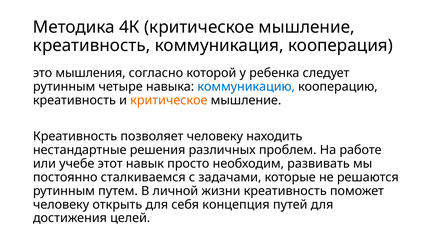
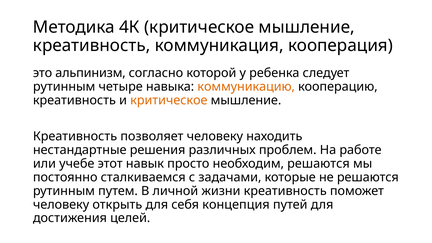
мышления: мышления -> альпинизм
коммуникацию colour: blue -> orange
необходим развивать: развивать -> решаются
